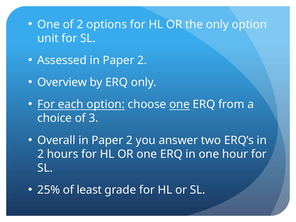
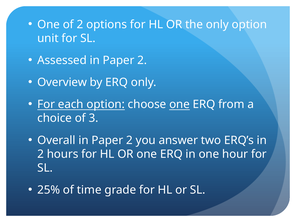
least: least -> time
